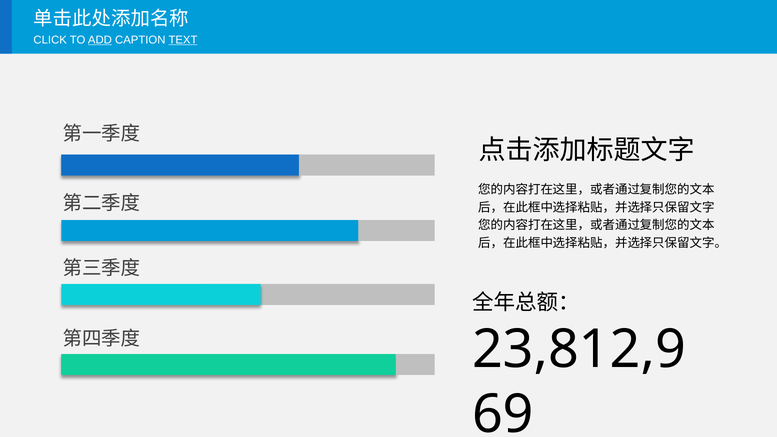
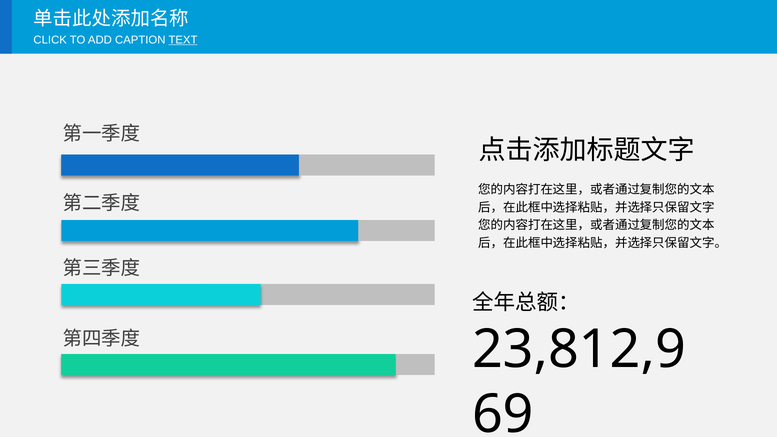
ADD underline: present -> none
